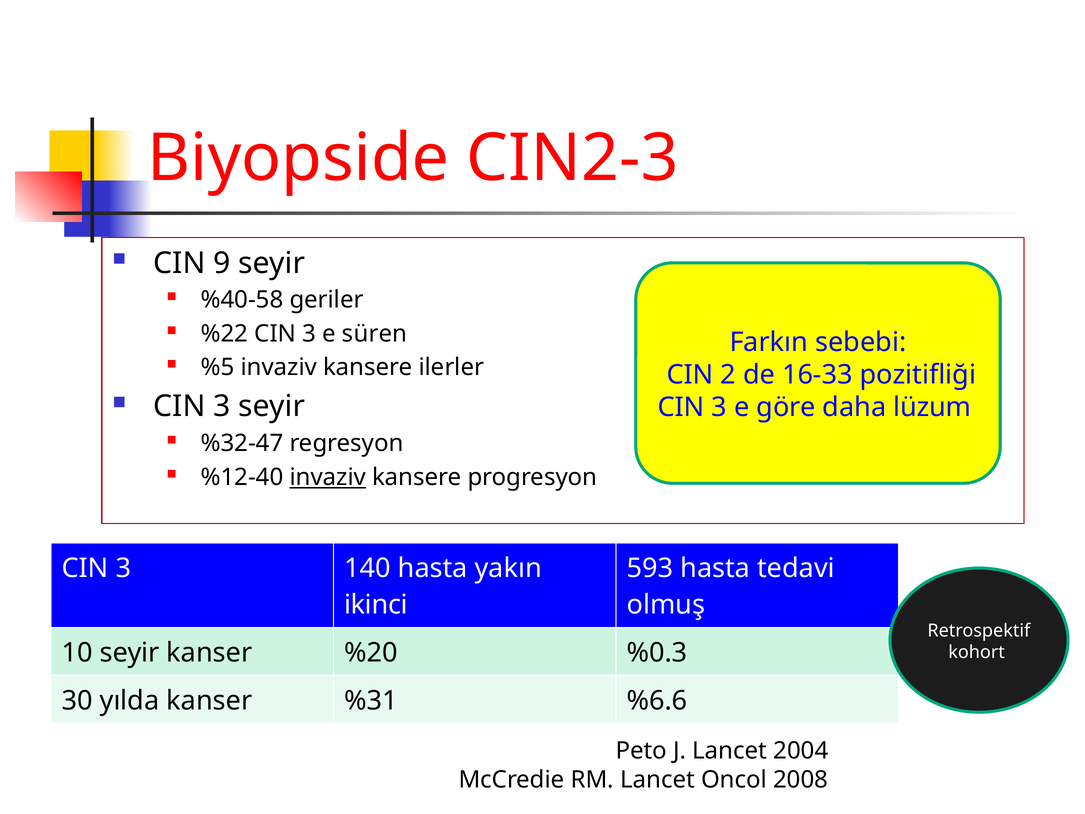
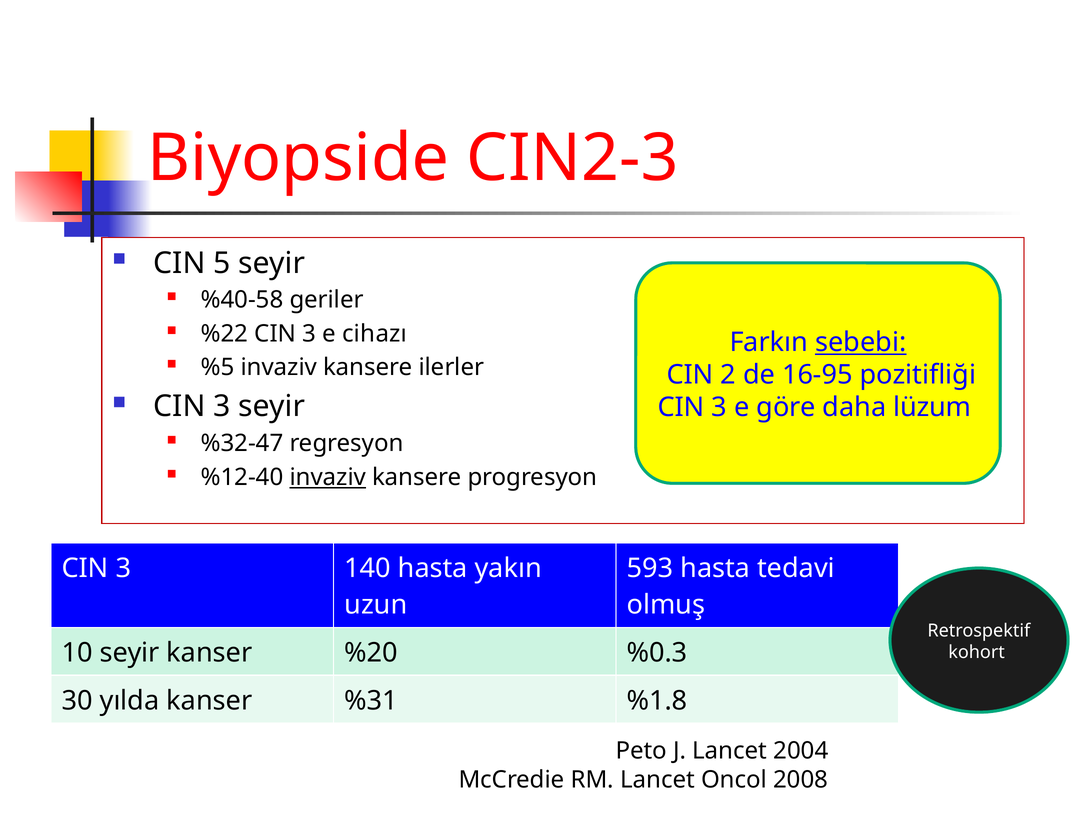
9: 9 -> 5
süren: süren -> cihazı
sebebi underline: none -> present
16-33: 16-33 -> 16-95
ikinci: ikinci -> uzun
%6.6: %6.6 -> %1.8
